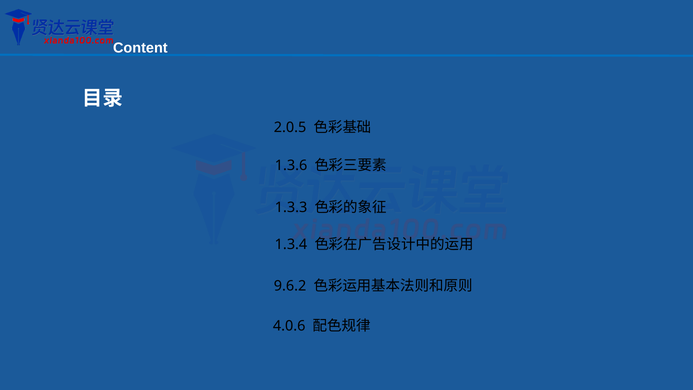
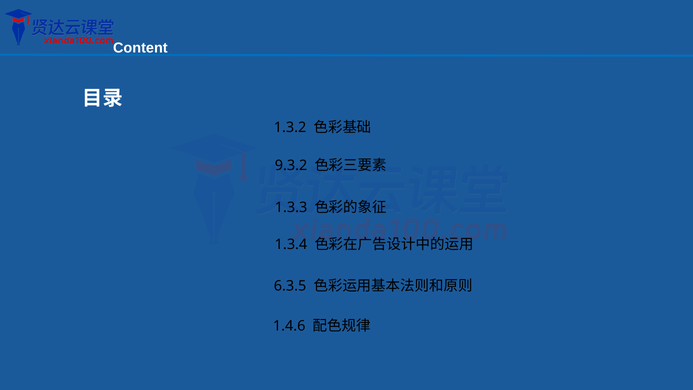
2.0.5: 2.0.5 -> 1.3.2
1.3.6: 1.3.6 -> 9.3.2
9.6.2: 9.6.2 -> 6.3.5
4.0.6: 4.0.6 -> 1.4.6
